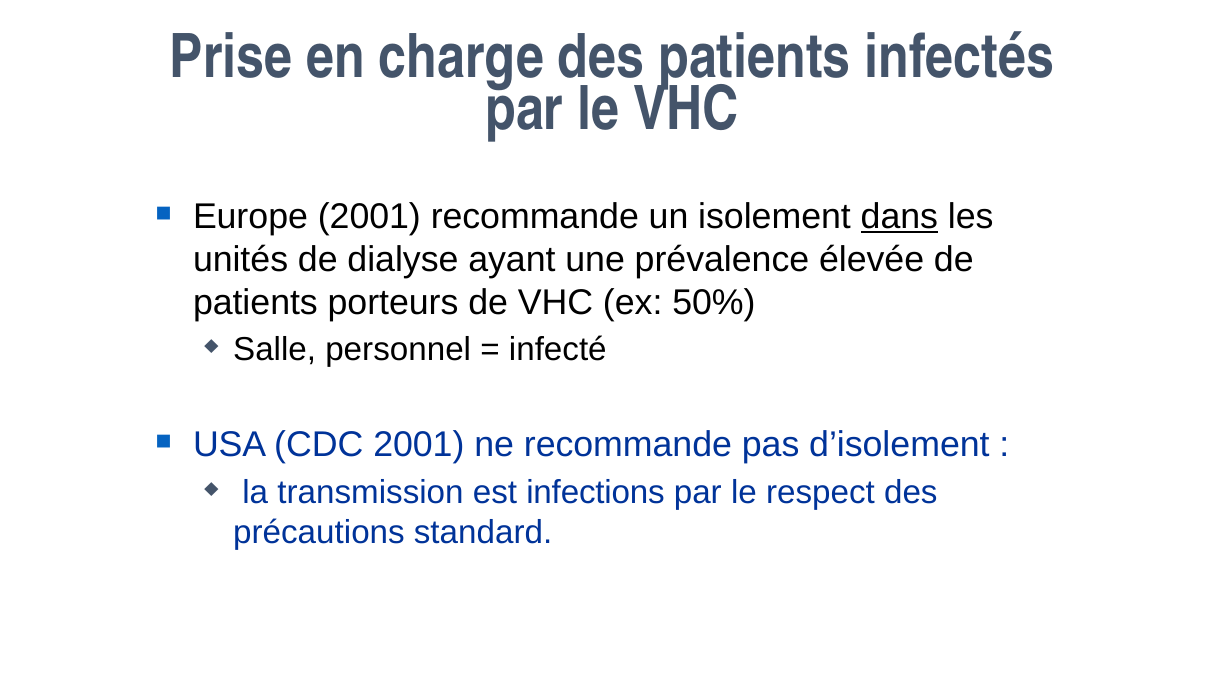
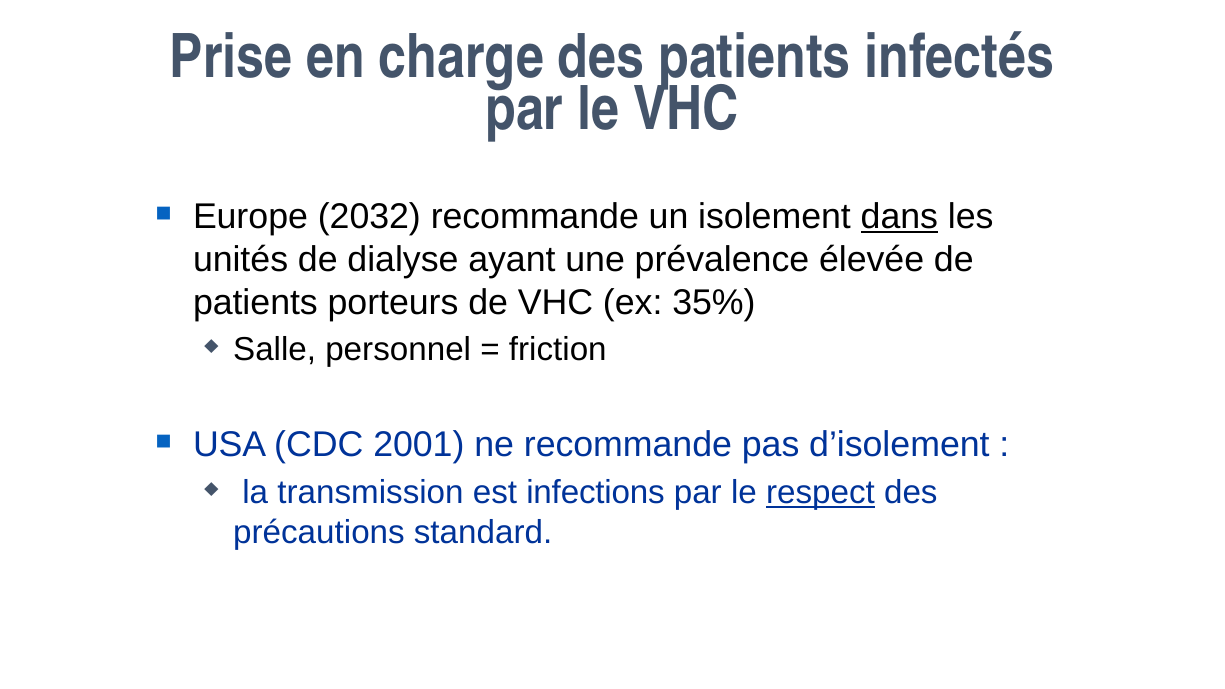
Europe 2001: 2001 -> 2032
50%: 50% -> 35%
infecté: infecté -> friction
respect underline: none -> present
